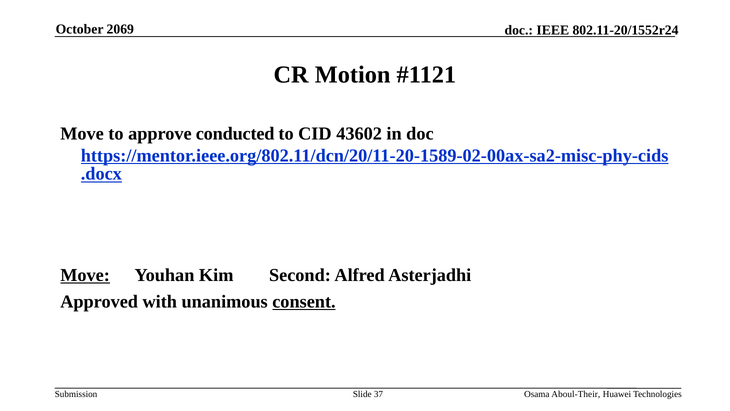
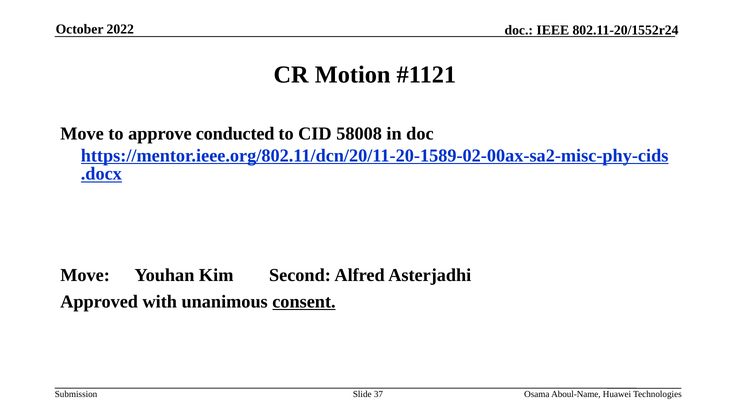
2069: 2069 -> 2022
43602: 43602 -> 58008
Move at (85, 275) underline: present -> none
Aboul-Their: Aboul-Their -> Aboul-Name
